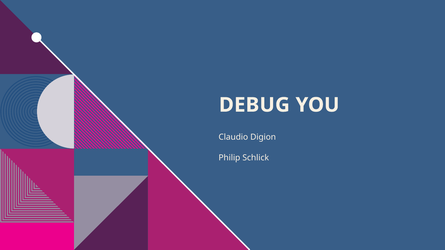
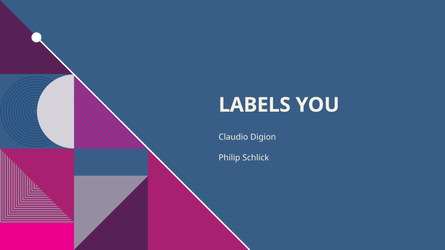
DEBUG: DEBUG -> LABELS
